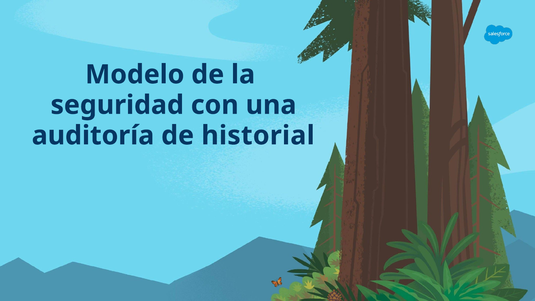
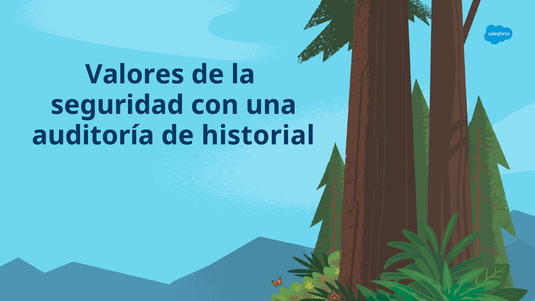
Modelo: Modelo -> Valores
